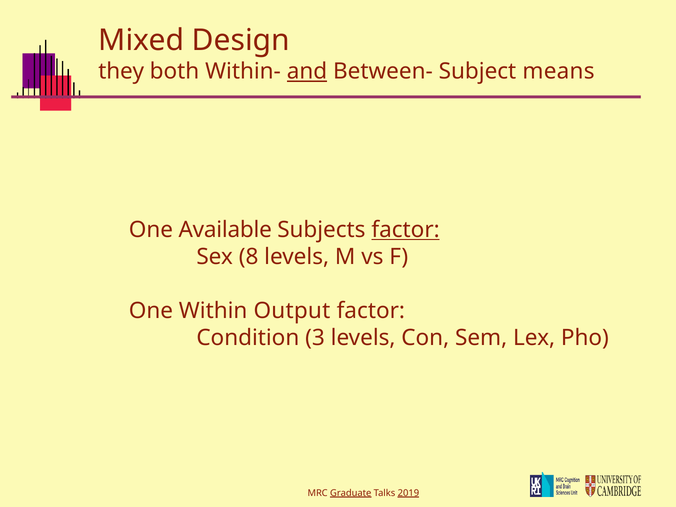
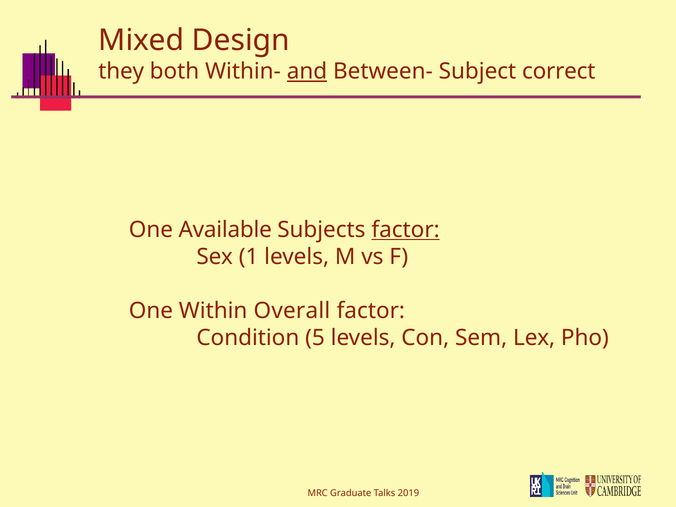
means: means -> correct
8: 8 -> 1
Output: Output -> Overall
3: 3 -> 5
Graduate underline: present -> none
2019 underline: present -> none
